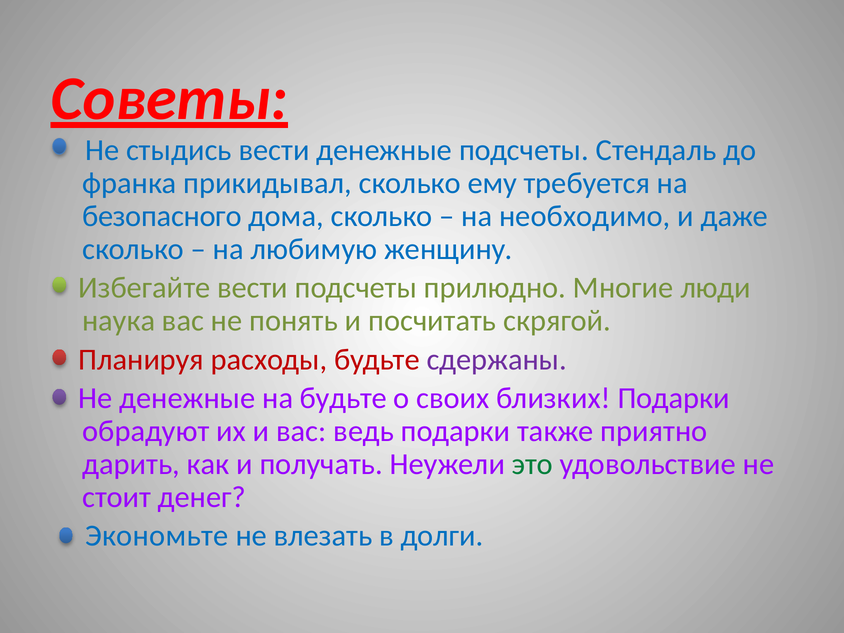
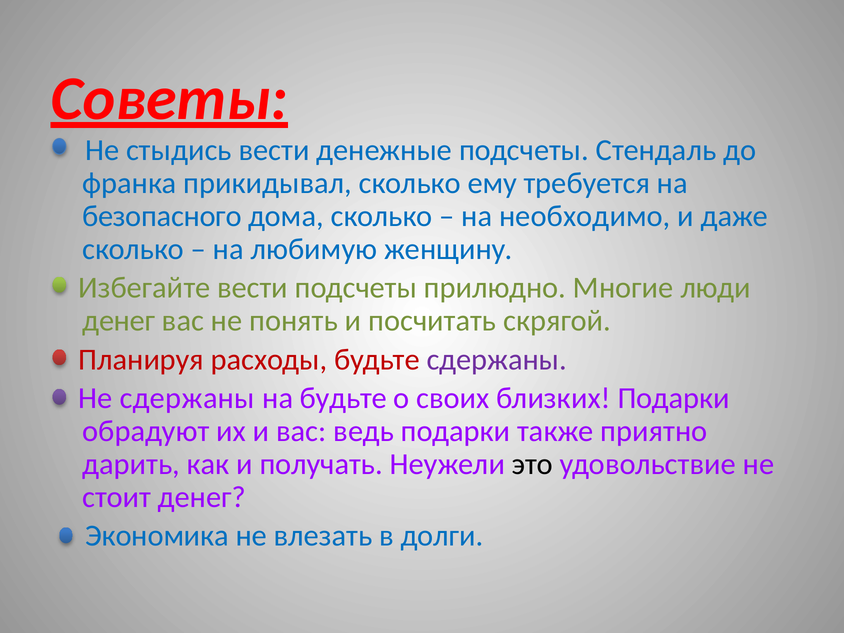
наука at (119, 321): наука -> денег
Не денежные: денежные -> сдержаны
это colour: green -> black
Экономьте: Экономьте -> Экономика
